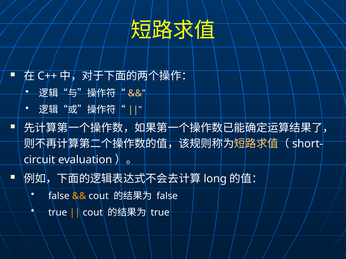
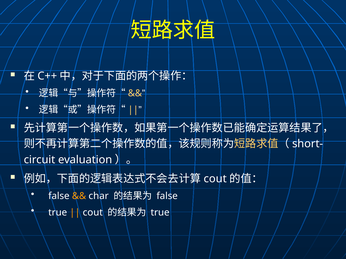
long at (215, 179): long -> cout
cout at (99, 196): cout -> char
